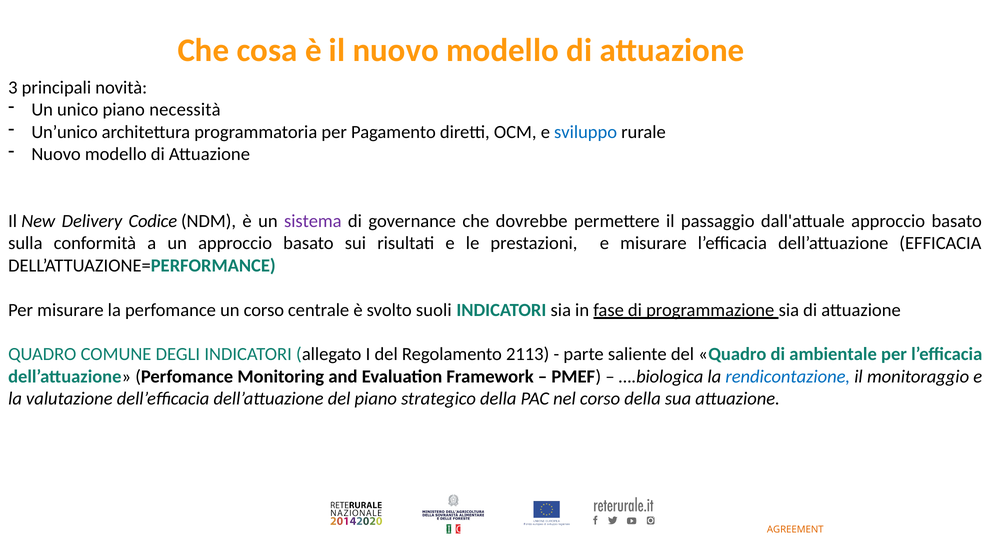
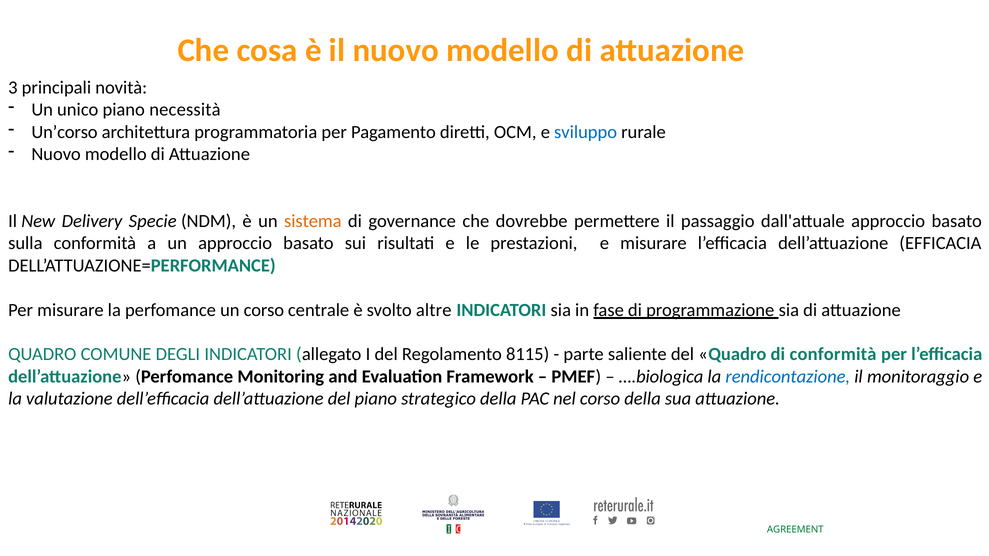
Un’unico: Un’unico -> Un’corso
Codice: Codice -> Specie
sistema colour: purple -> orange
suoli: suoli -> altre
2113: 2113 -> 8115
di ambientale: ambientale -> conformità
AGREEMENT colour: orange -> green
